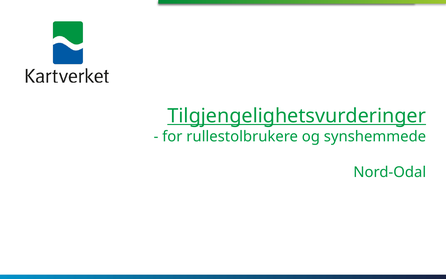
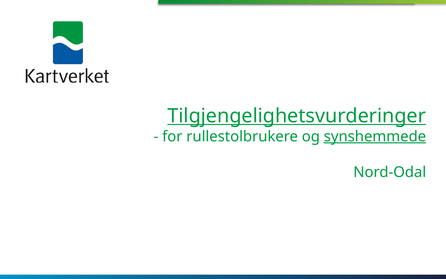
synshemmede underline: none -> present
